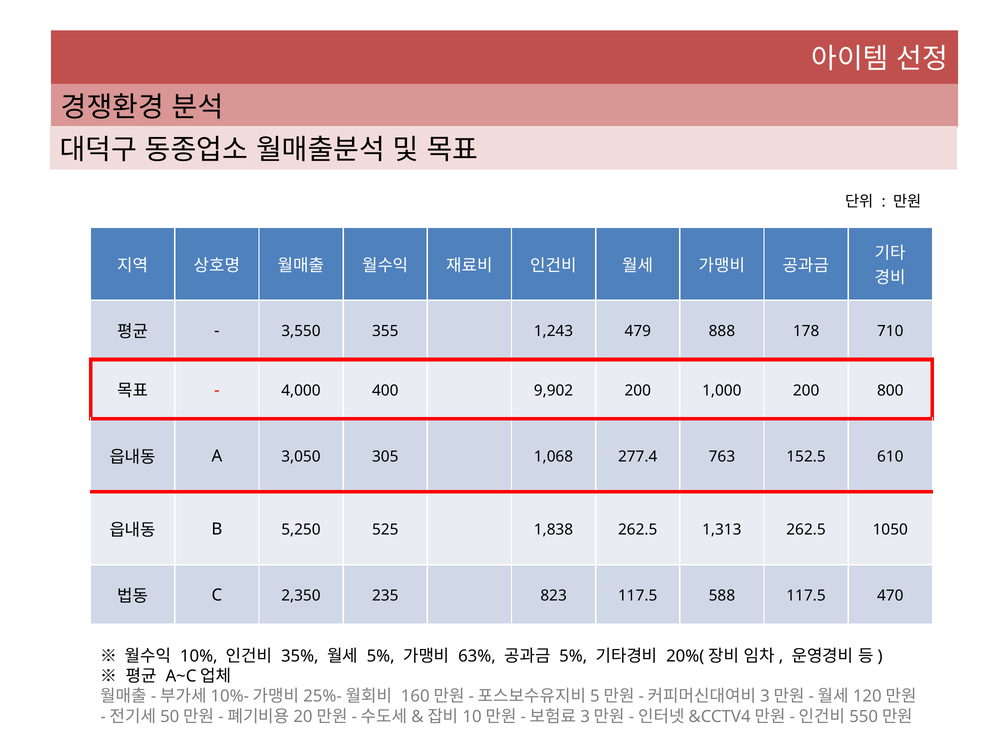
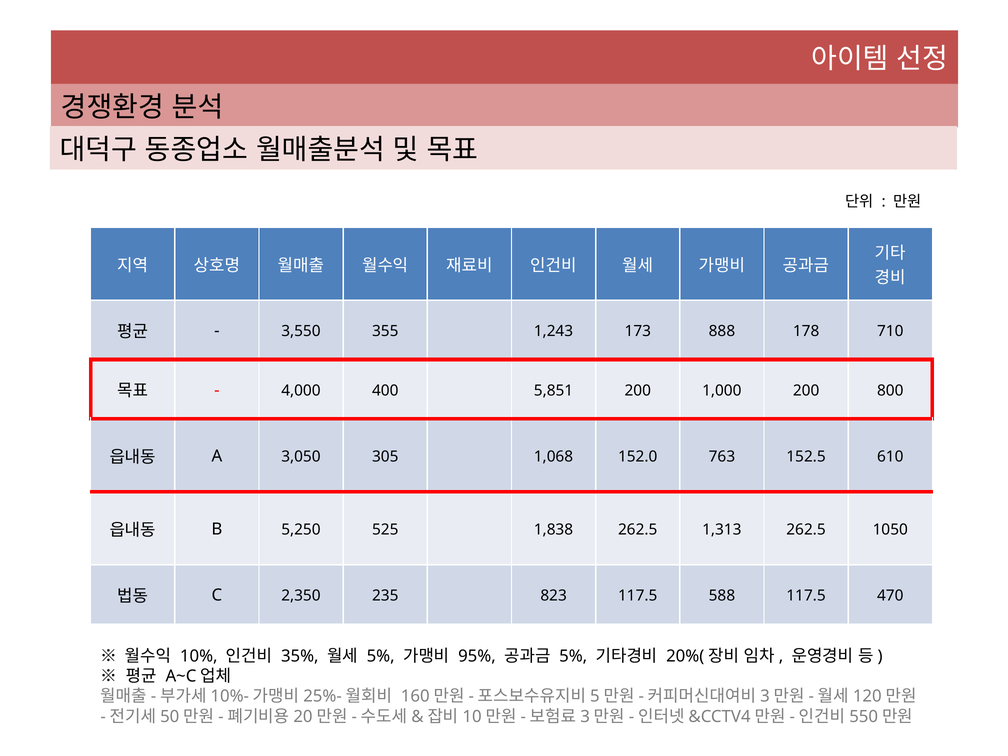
479: 479 -> 173
9,902: 9,902 -> 5,851
277.4: 277.4 -> 152.0
63%: 63% -> 95%
